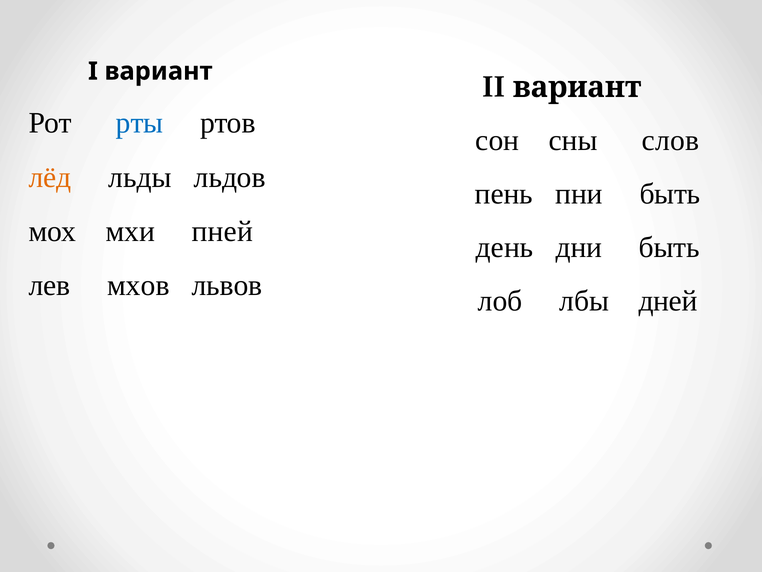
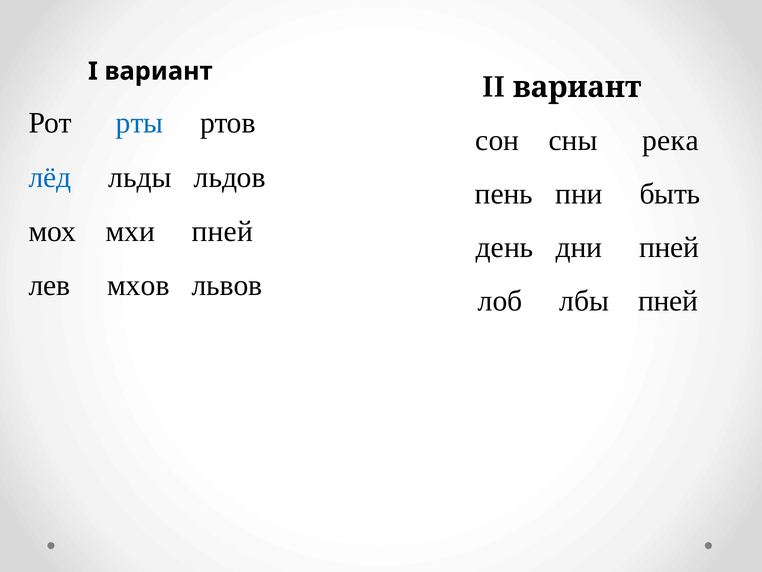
слов: слов -> река
лёд colour: orange -> blue
дни быть: быть -> пней
лбы дней: дней -> пней
